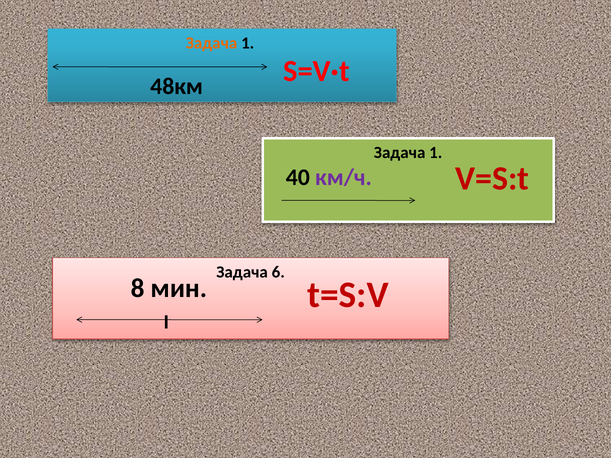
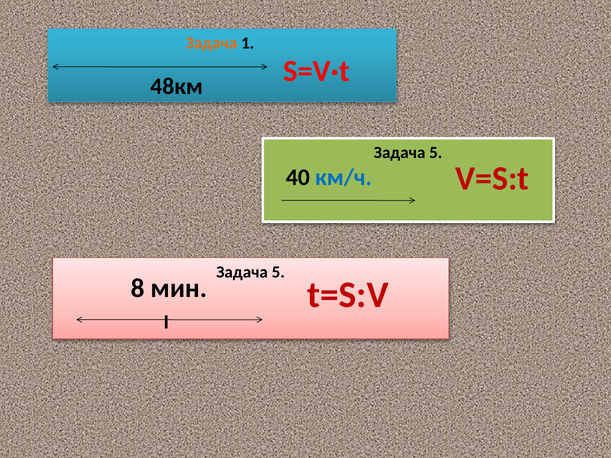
1 at (436, 153): 1 -> 5
км/ч colour: purple -> blue
6 at (278, 272): 6 -> 5
